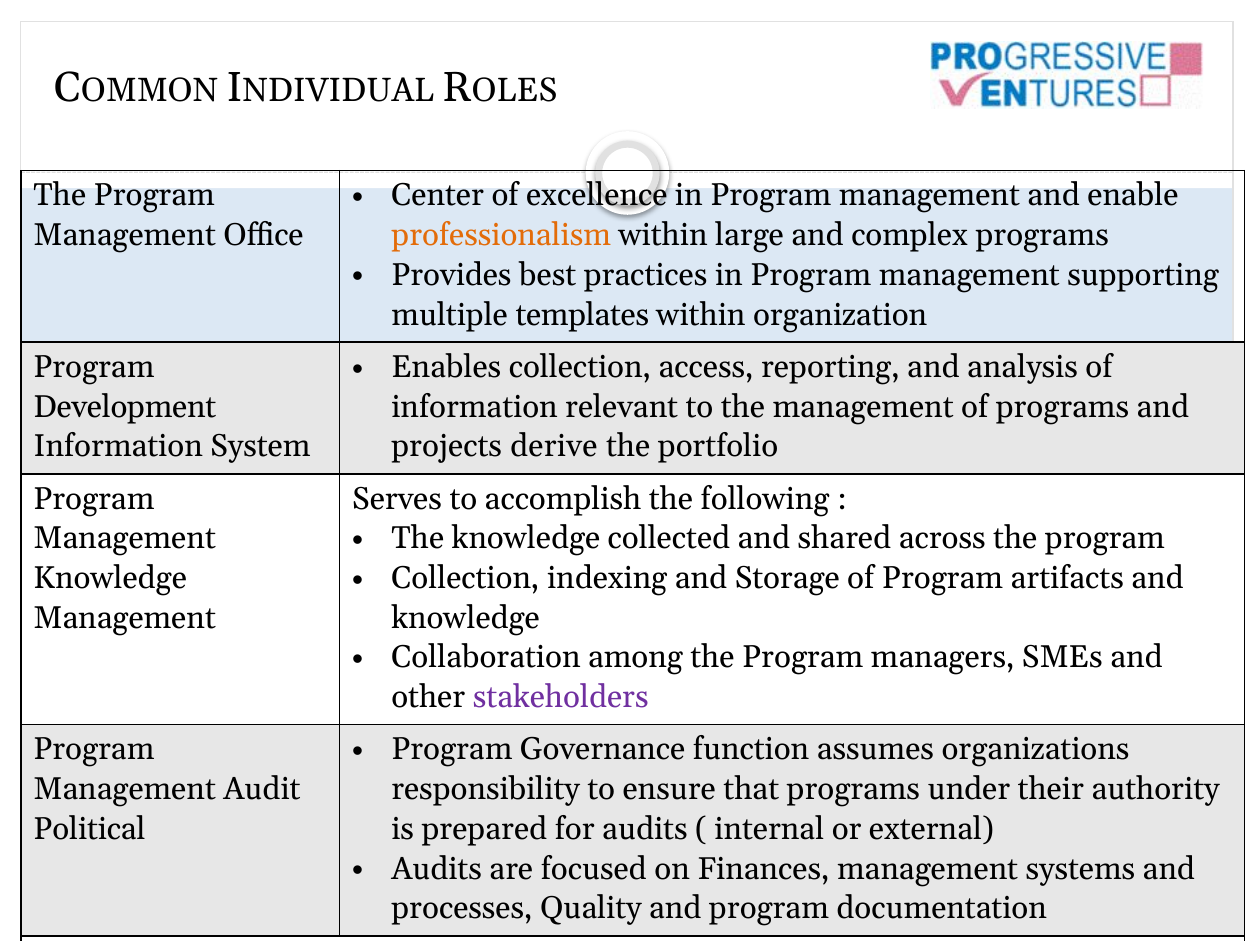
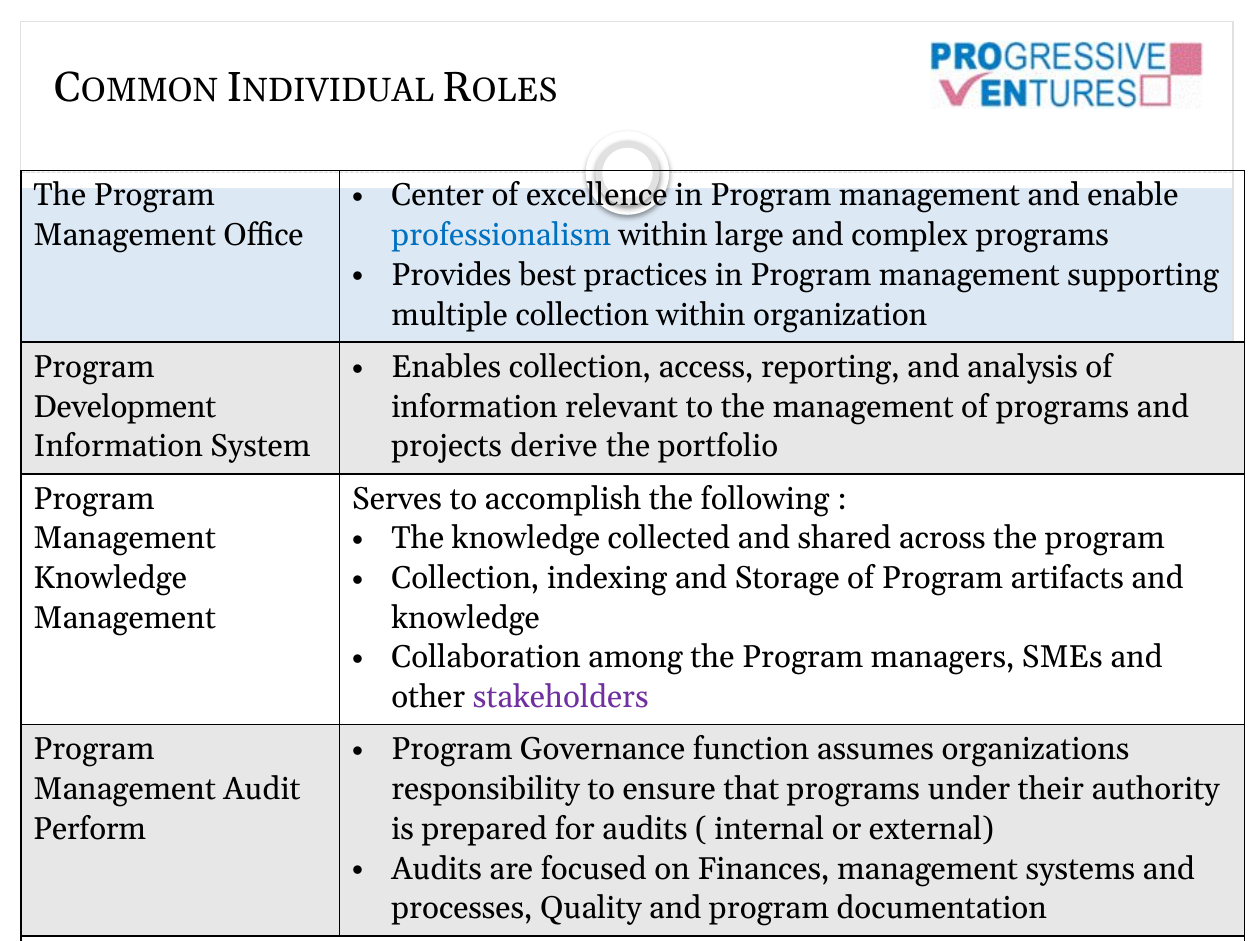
professionalism colour: orange -> blue
multiple templates: templates -> collection
Political: Political -> Perform
